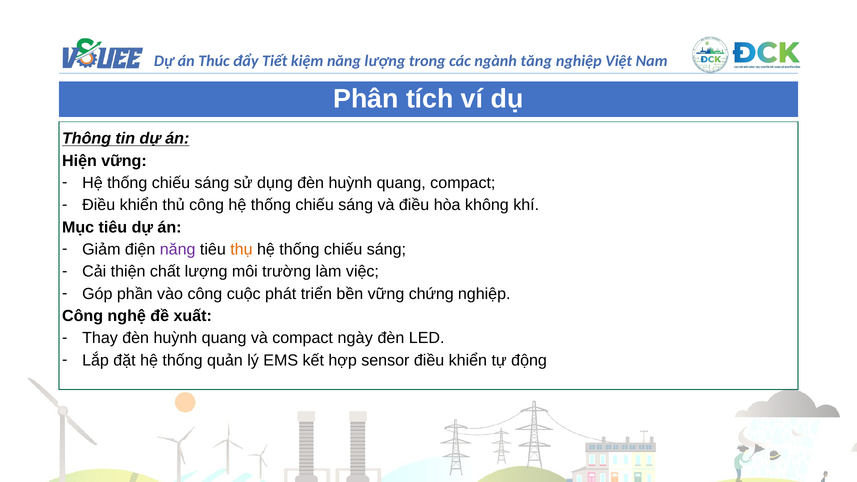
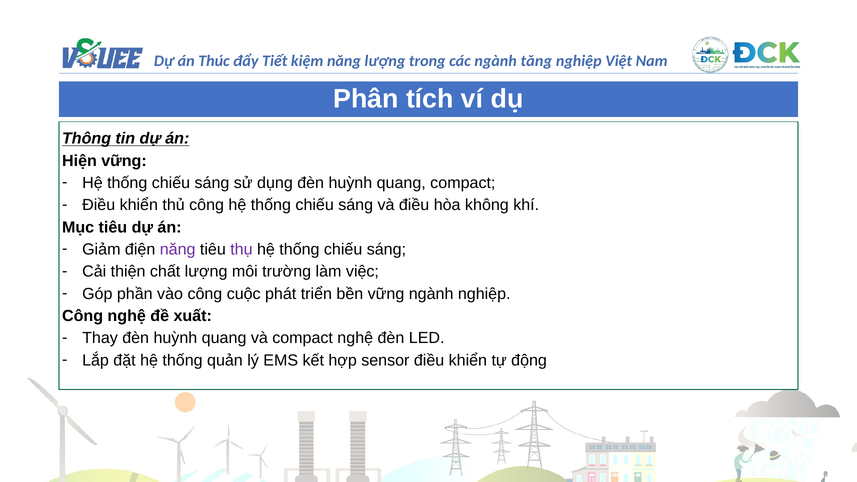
thụ colour: orange -> purple
vững chứng: chứng -> ngành
compact ngày: ngày -> nghệ
